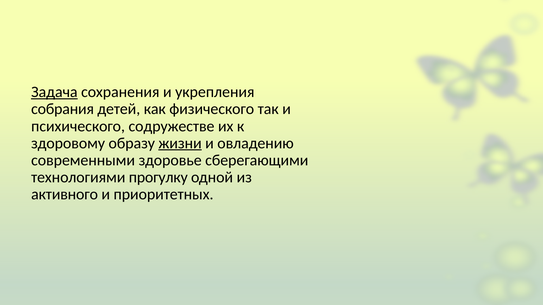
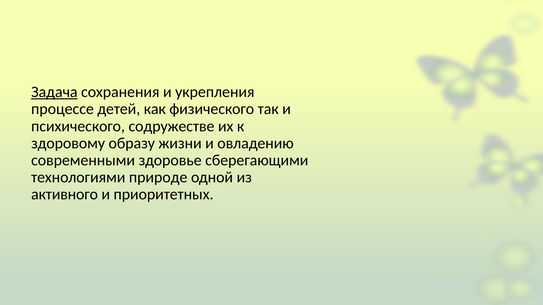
собрания: собрания -> процессе
жизни underline: present -> none
прогулку: прогулку -> природе
